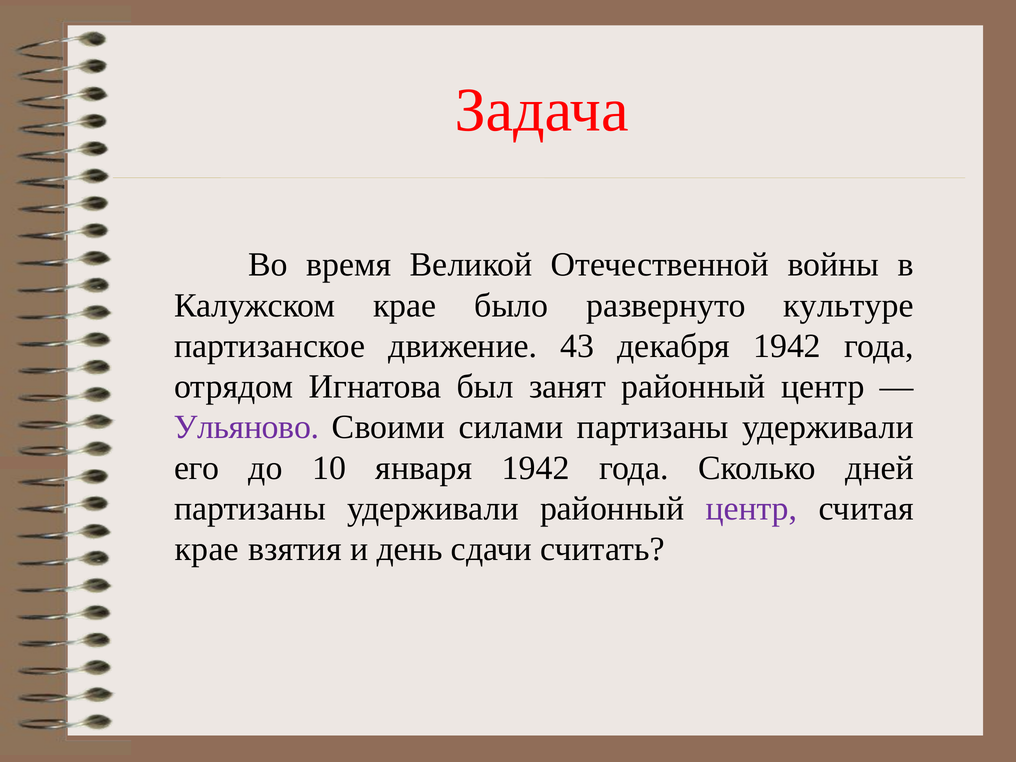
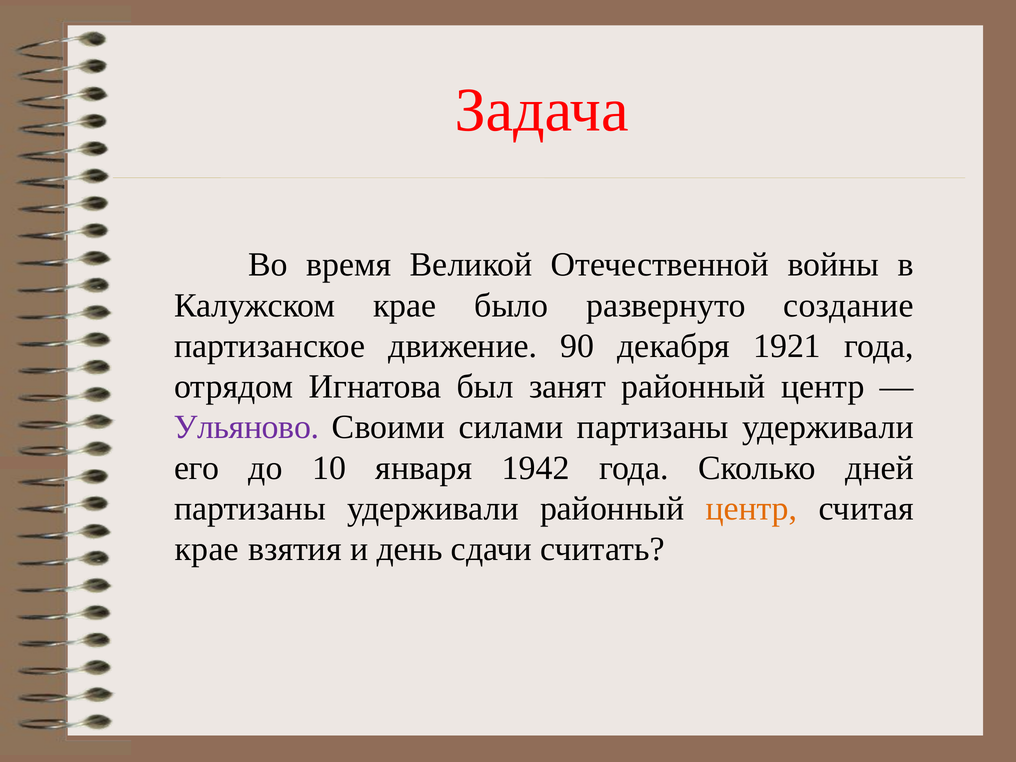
культуре: культуре -> создание
43: 43 -> 90
декабря 1942: 1942 -> 1921
центр at (751, 509) colour: purple -> orange
